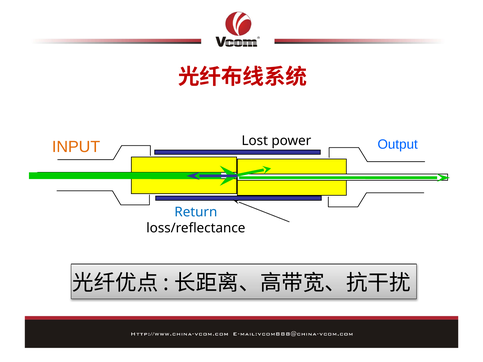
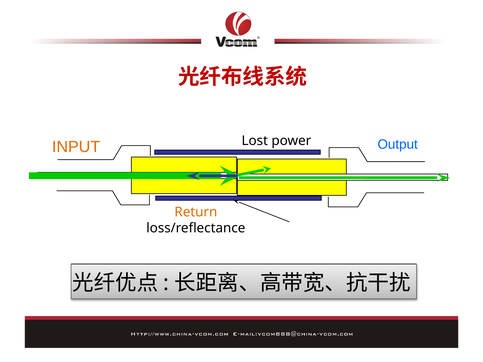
Return colour: blue -> orange
